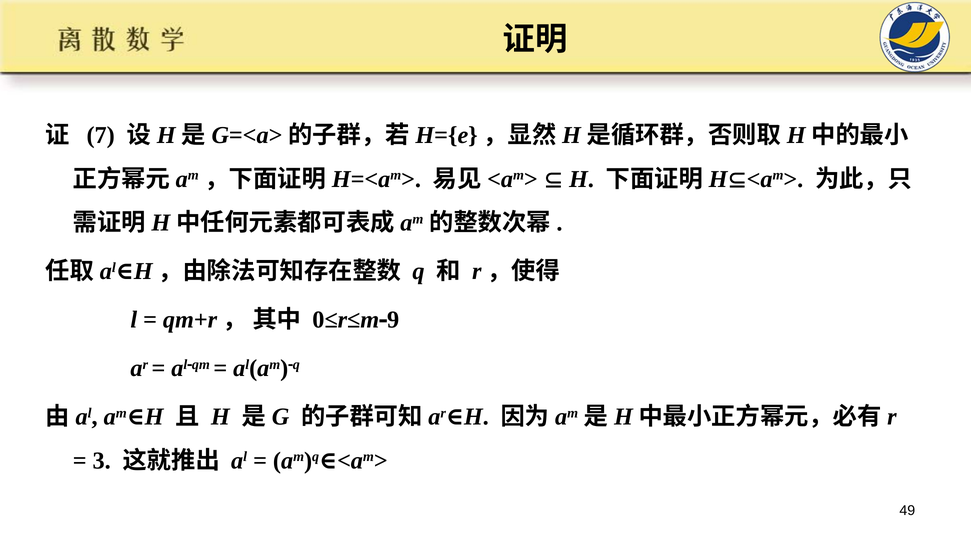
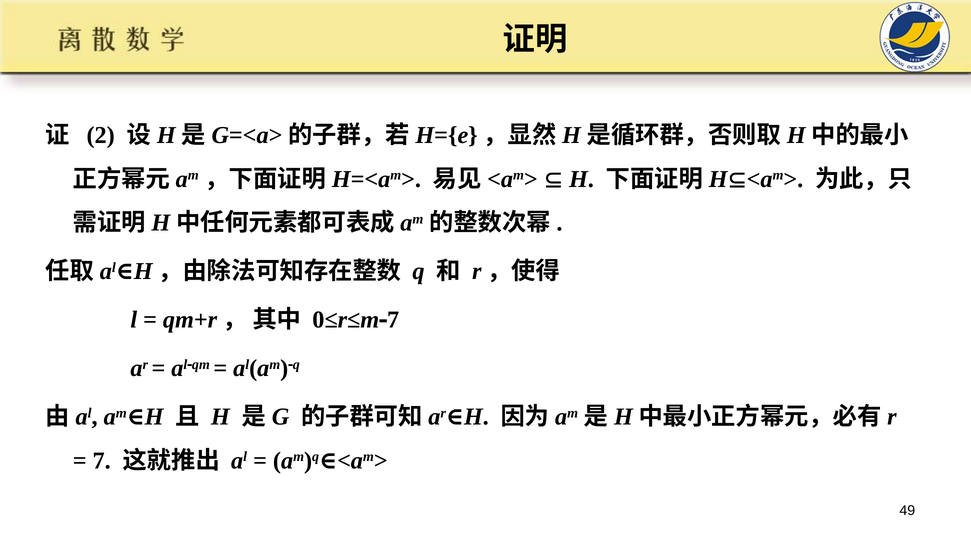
7: 7 -> 2
9 at (393, 320): 9 -> 7
3 at (102, 461): 3 -> 7
